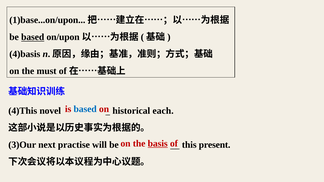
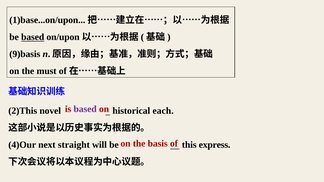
4)basis: 4)basis -> 9)basis
based at (85, 109) colour: blue -> purple
4)This: 4)This -> 2)This
basis underline: present -> none
3)Our: 3)Our -> 4)Our
practise: practise -> straight
present: present -> express
